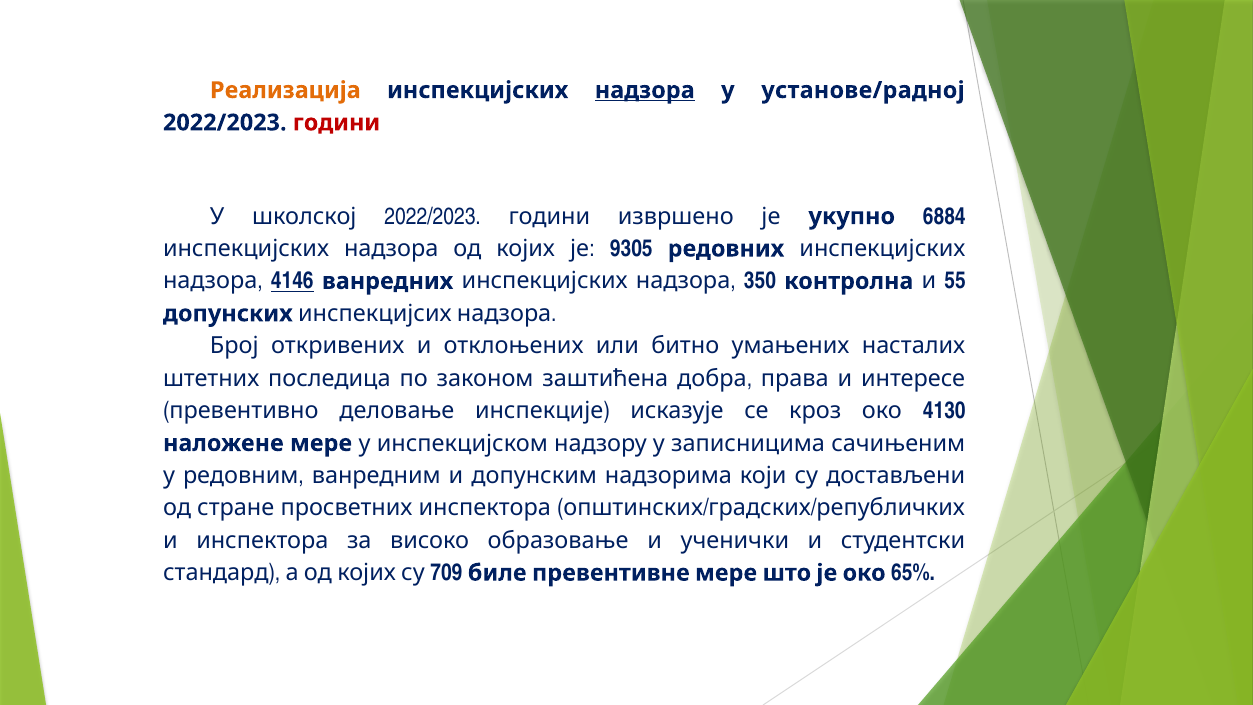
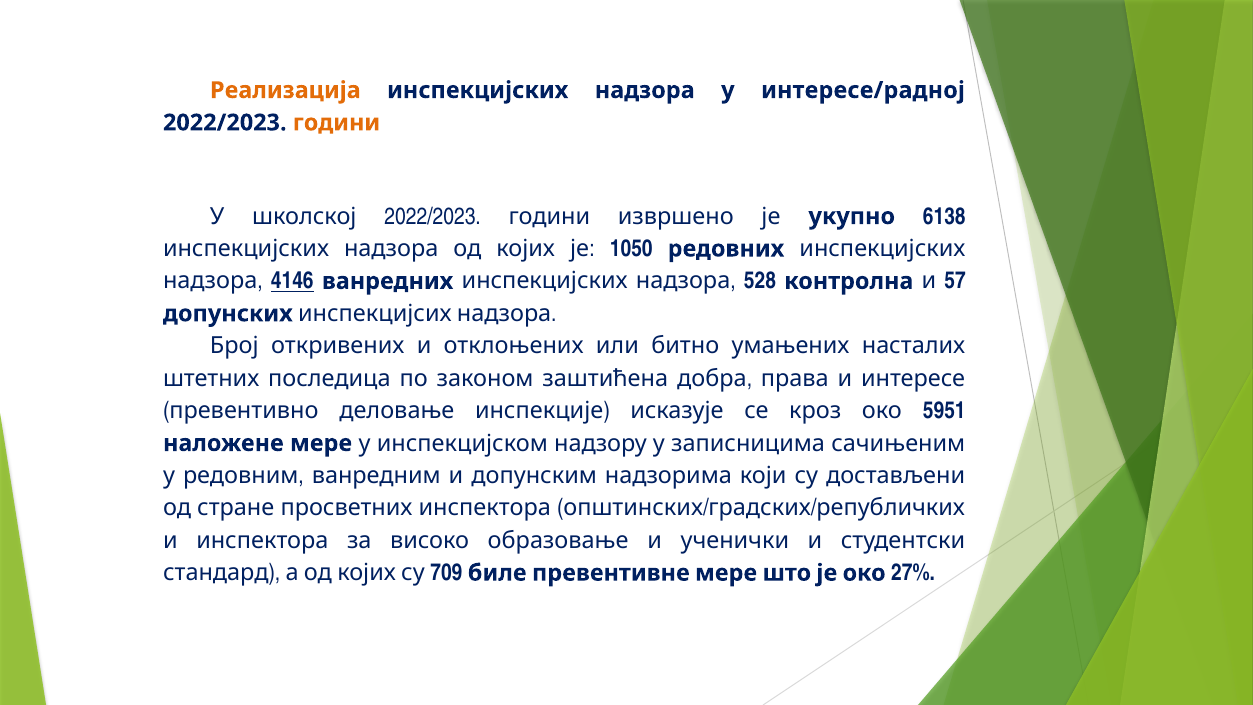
надзора at (645, 90) underline: present -> none
установе/радној: установе/радној -> интересе/радној
години at (336, 123) colour: red -> orange
6884: 6884 -> 6138
9305: 9305 -> 1050
350: 350 -> 528
55: 55 -> 57
4130: 4130 -> 5951
65%: 65% -> 27%
